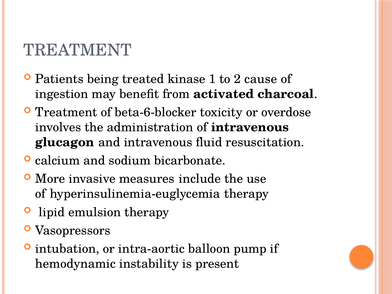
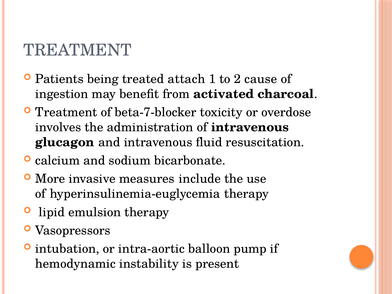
kinase: kinase -> attach
beta-6-blocker: beta-6-blocker -> beta-7-blocker
